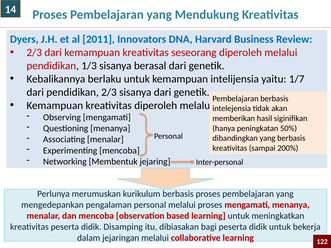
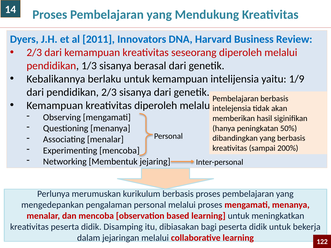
1/7: 1/7 -> 1/9
